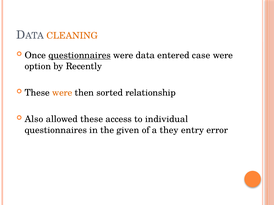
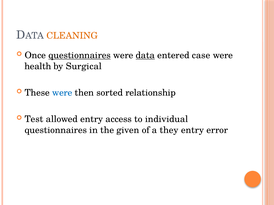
data underline: none -> present
option: option -> health
Recently: Recently -> Surgical
were at (62, 93) colour: orange -> blue
Also: Also -> Test
allowed these: these -> entry
